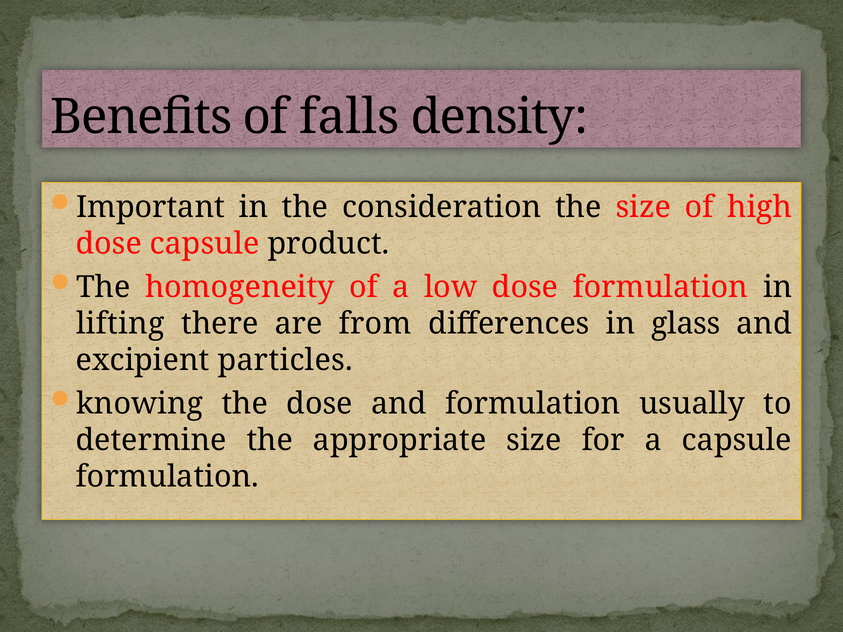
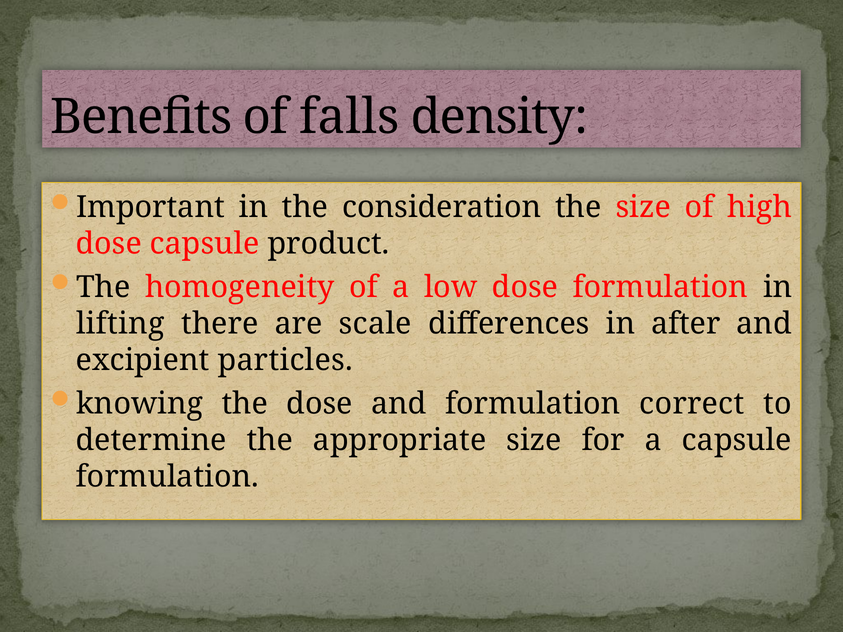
from: from -> scale
glass: glass -> after
usually: usually -> correct
